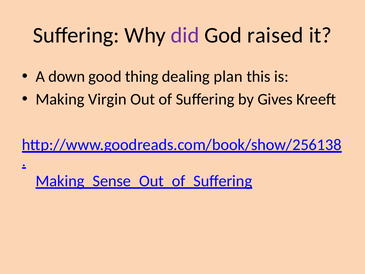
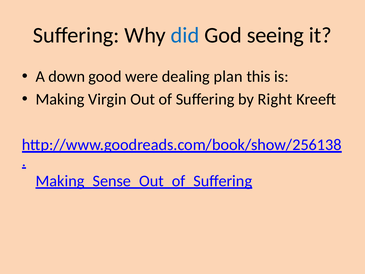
did colour: purple -> blue
raised: raised -> seeing
thing: thing -> were
Gives: Gives -> Right
